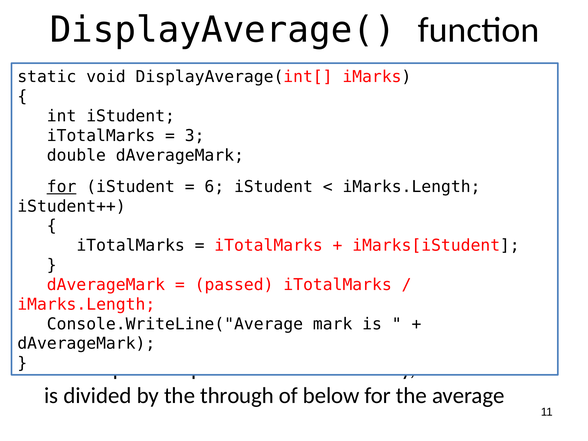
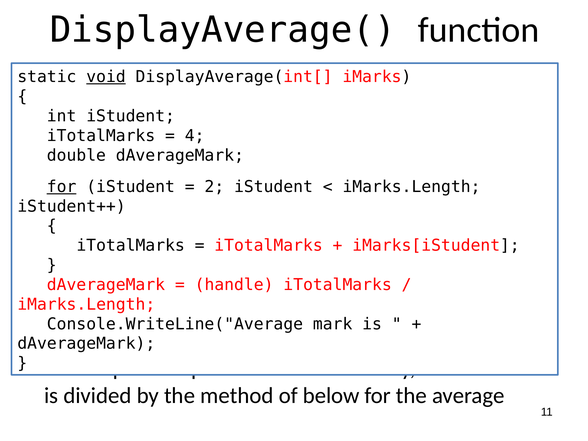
void underline: none -> present
3: 3 -> 4
6: 6 -> 2
passed: passed -> handle
through: through -> method
